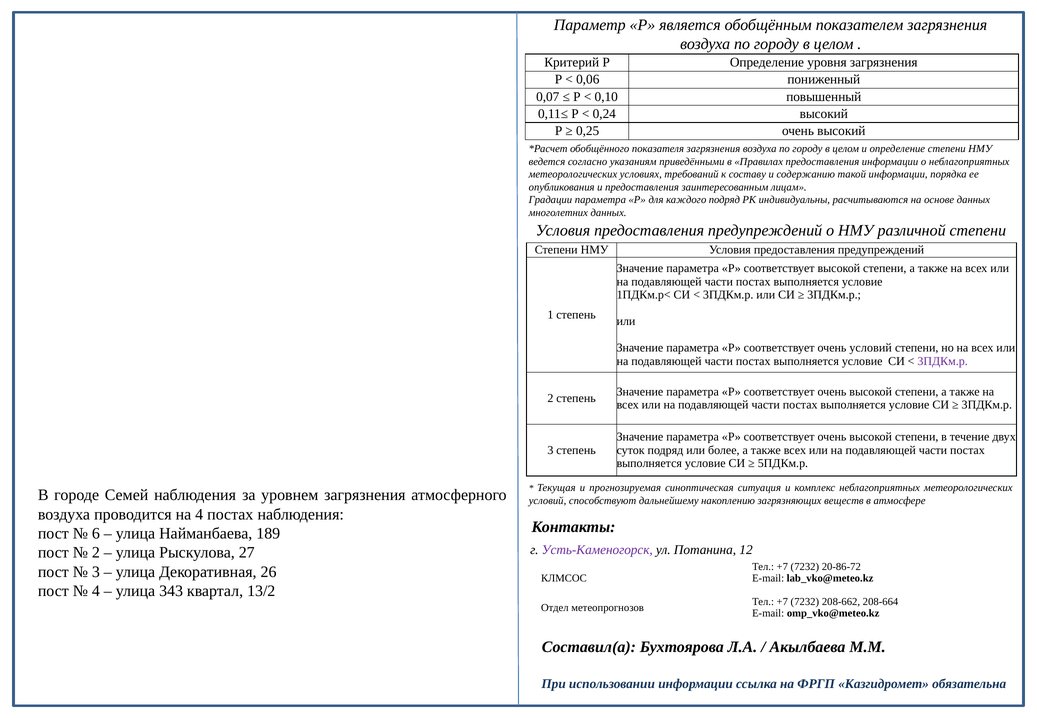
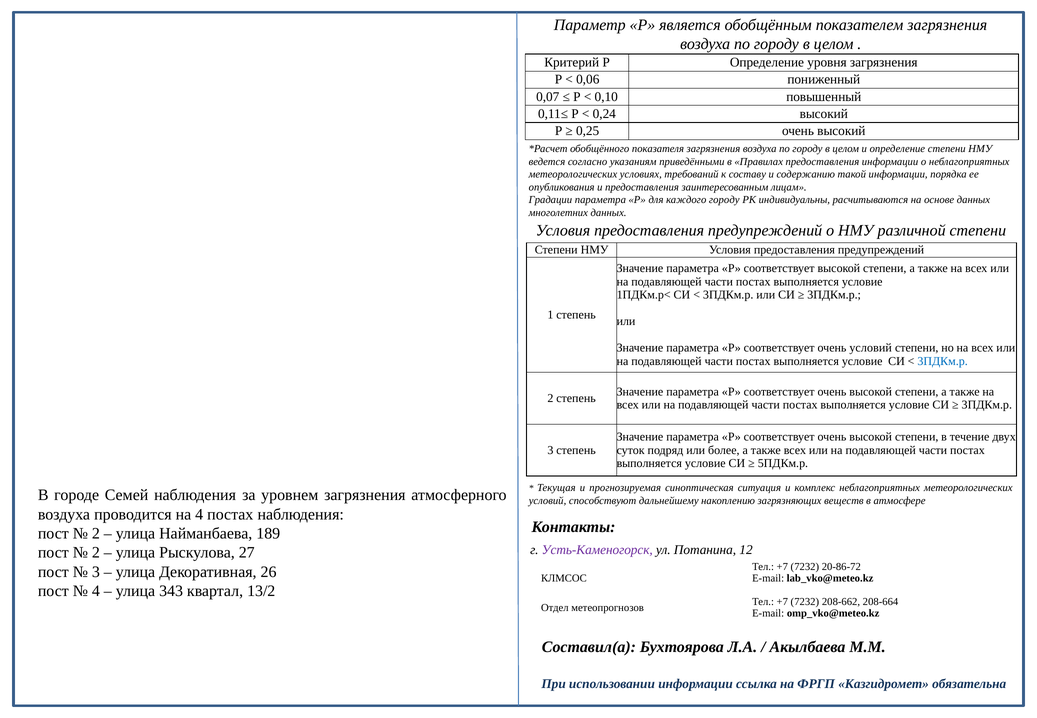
каждого подряд: подряд -> городу
3ПДКм.р at (943, 361) colour: purple -> blue
6 at (96, 533): 6 -> 2
